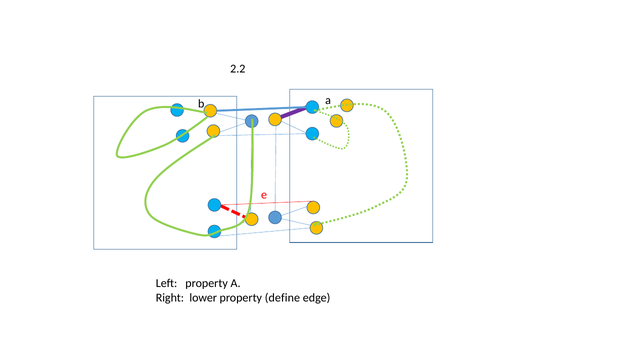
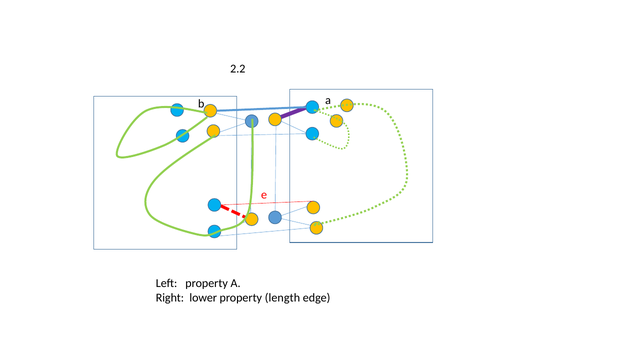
define: define -> length
